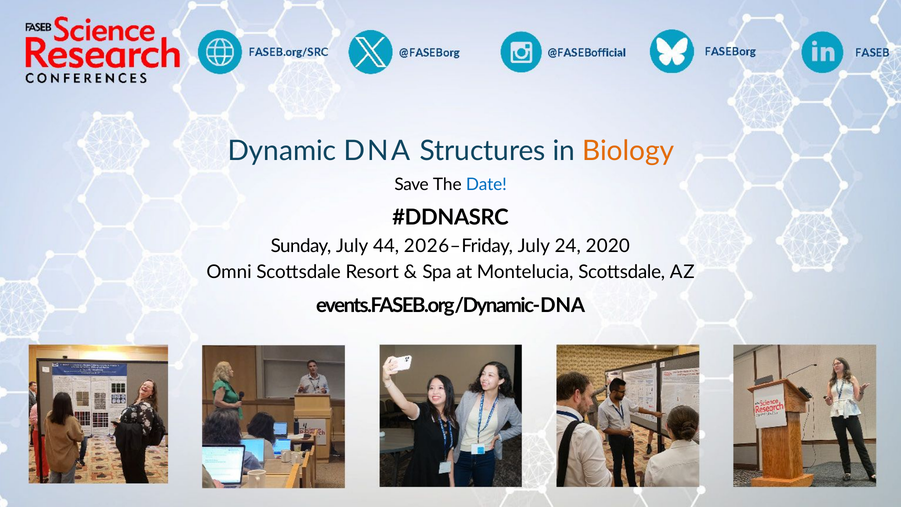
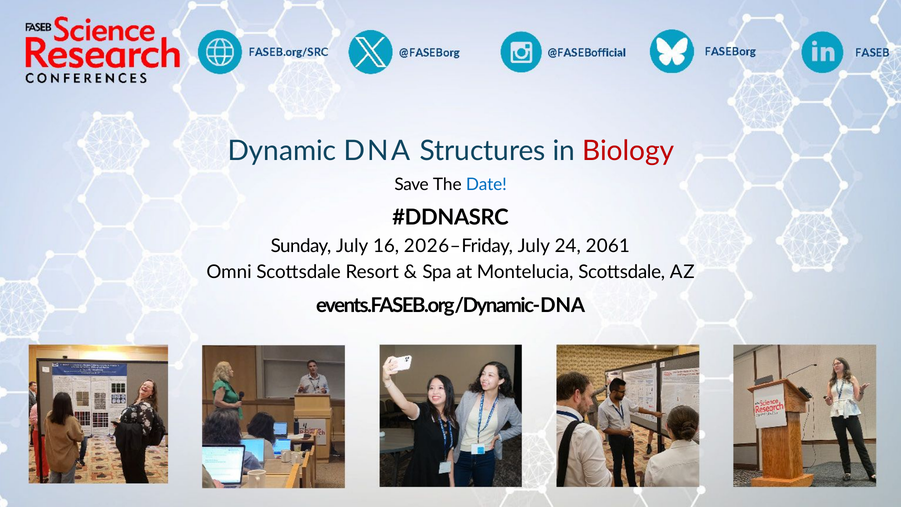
Biology colour: orange -> red
44: 44 -> 16
2020: 2020 -> 2061
